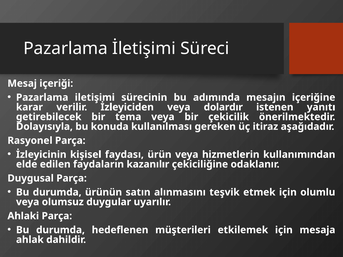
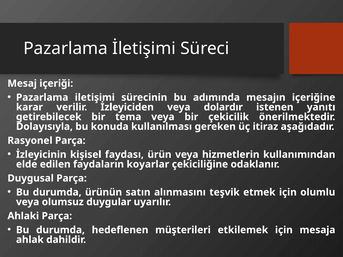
kazanılır: kazanılır -> koyarlar
